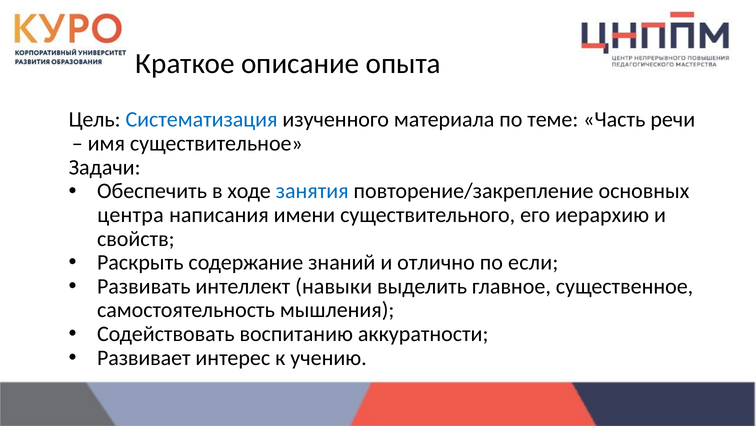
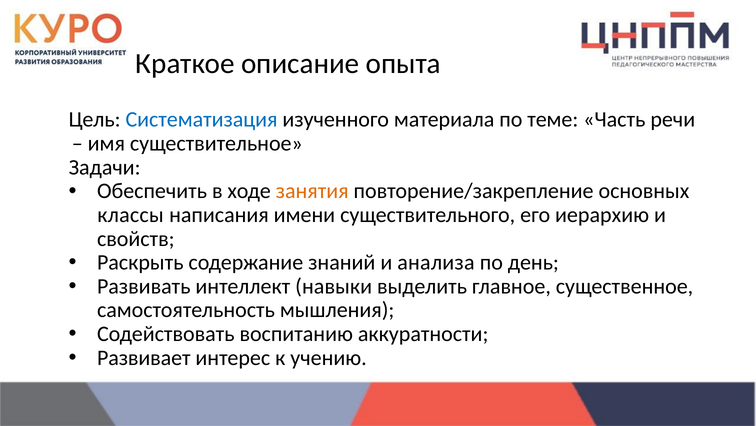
занятия colour: blue -> orange
центра: центра -> классы
отлично: отлично -> анализа
если: если -> день
